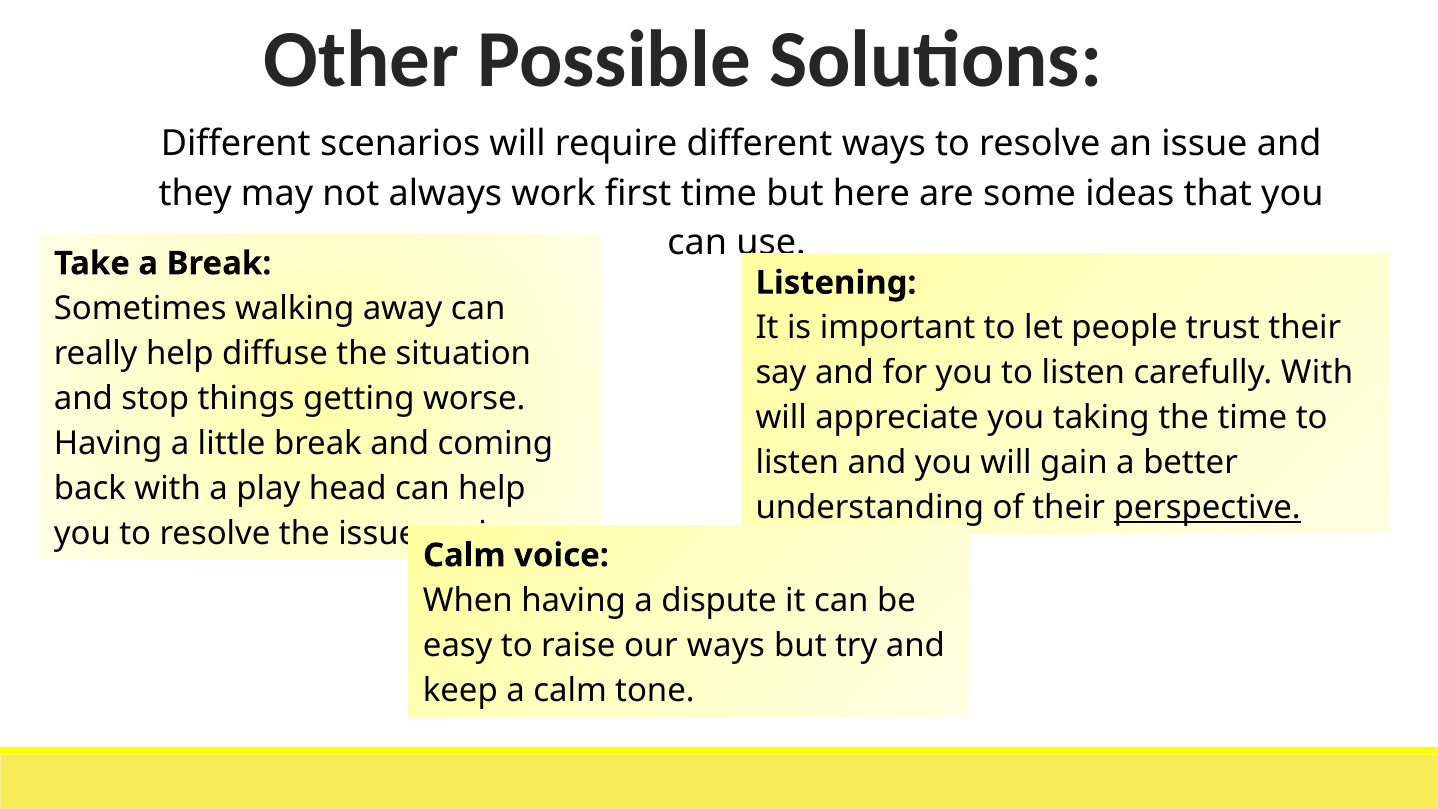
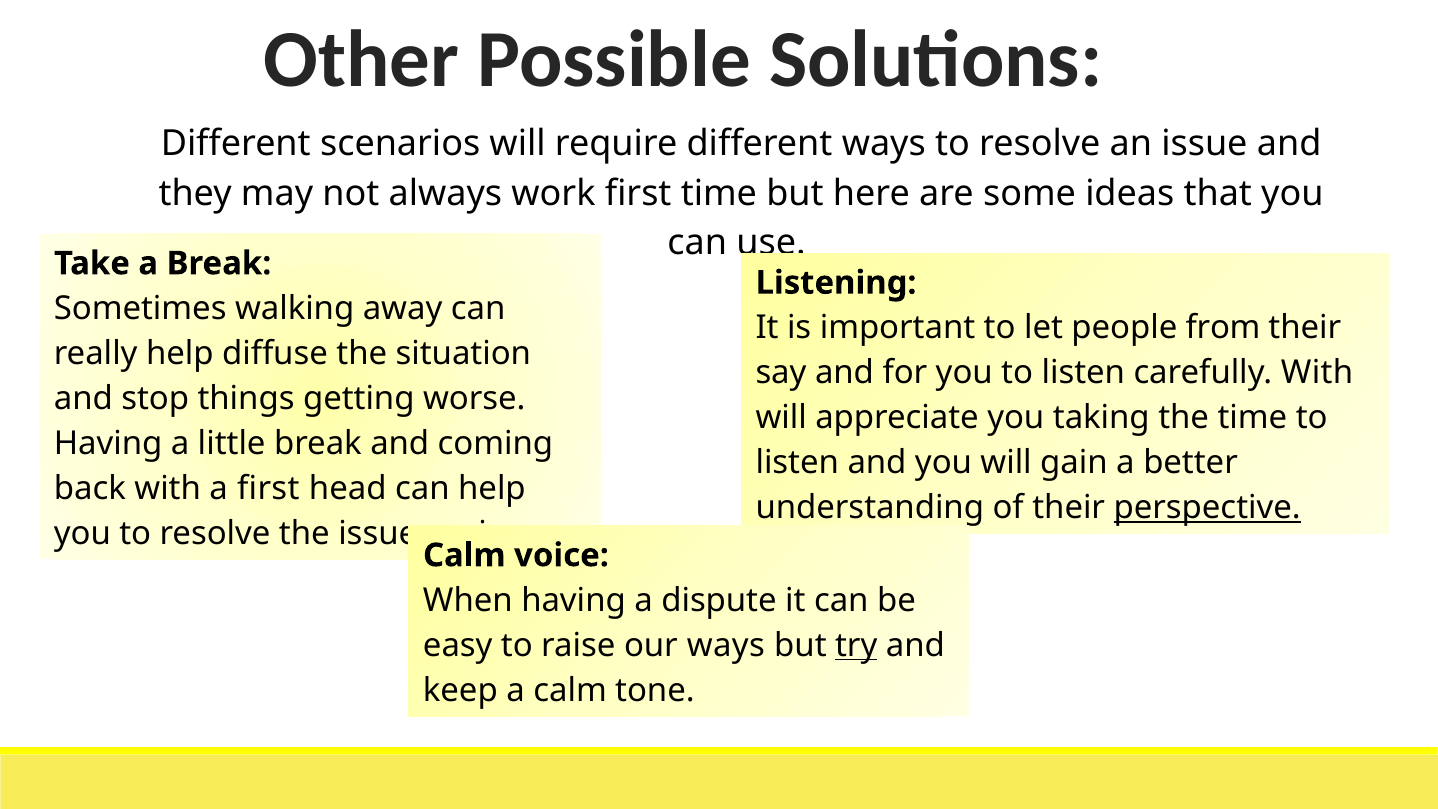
trust: trust -> from
a play: play -> first
try underline: none -> present
